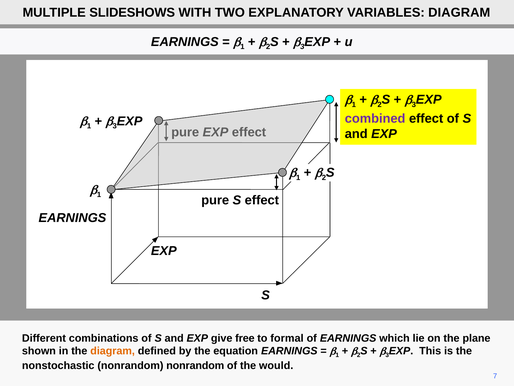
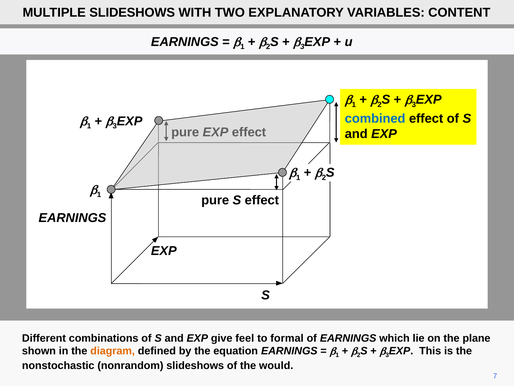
VARIABLES DIAGRAM: DIAGRAM -> CONTENT
combined colour: purple -> blue
free: free -> feel
nonrandom nonrandom: nonrandom -> slideshows
